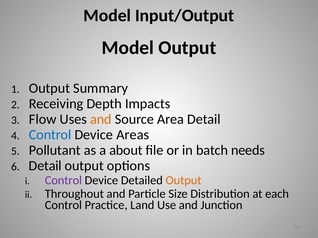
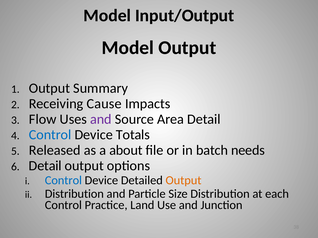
Depth: Depth -> Cause
and at (101, 120) colour: orange -> purple
Areas: Areas -> Totals
Pollutant: Pollutant -> Released
Control at (63, 181) colour: purple -> blue
Throughout at (74, 194): Throughout -> Distribution
